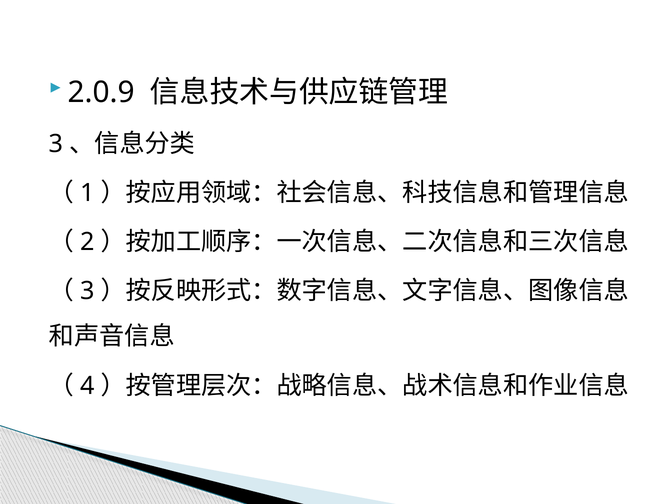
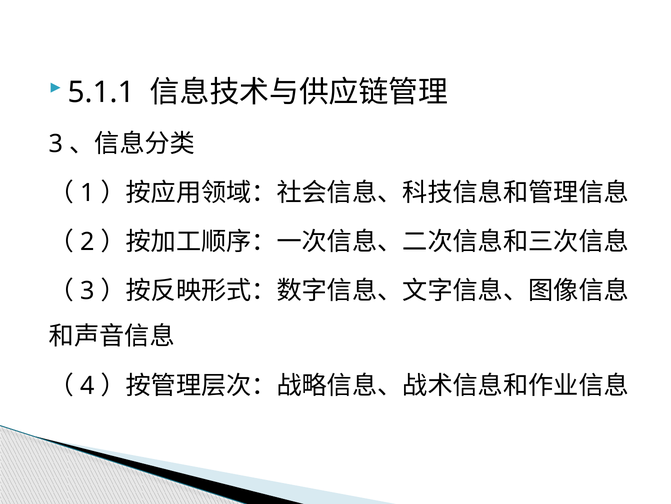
2.0.9: 2.0.9 -> 5.1.1
